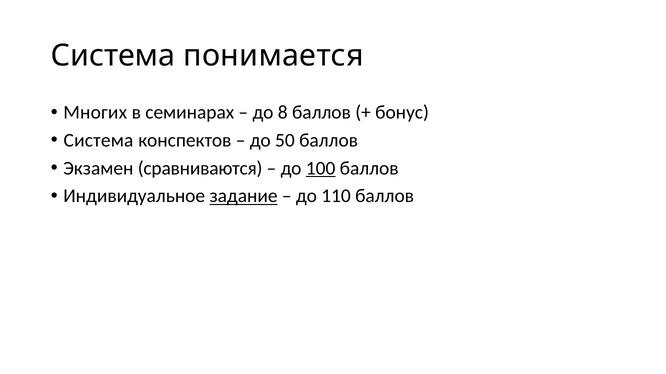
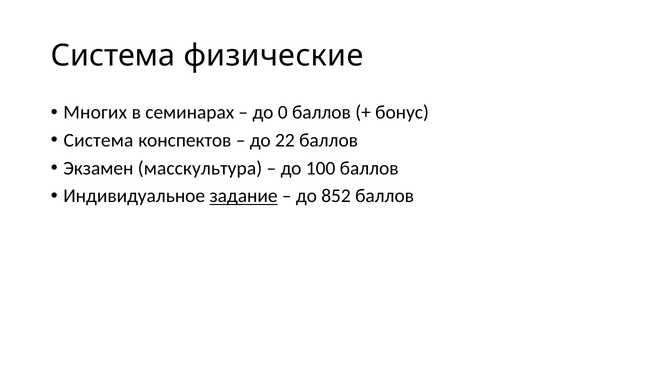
понимается: понимается -> физические
8: 8 -> 0
50: 50 -> 22
сравниваются: сравниваются -> масскультура
100 underline: present -> none
110: 110 -> 852
